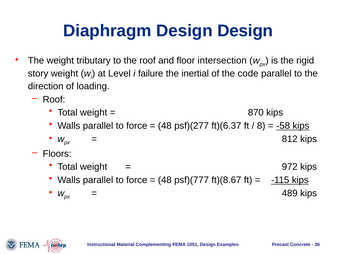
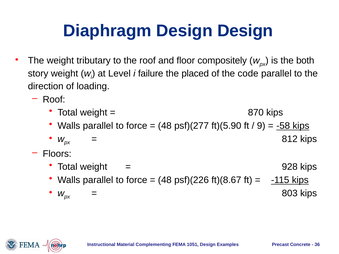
intersection: intersection -> compositely
rigid: rigid -> both
inertial: inertial -> placed
ft)(6.37: ft)(6.37 -> ft)(5.90
8: 8 -> 9
972: 972 -> 928
psf)(777: psf)(777 -> psf)(226
489: 489 -> 803
